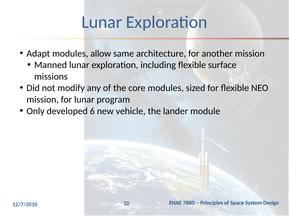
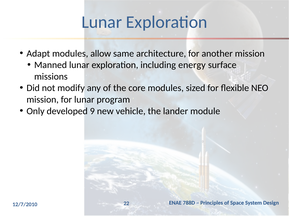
including flexible: flexible -> energy
6: 6 -> 9
